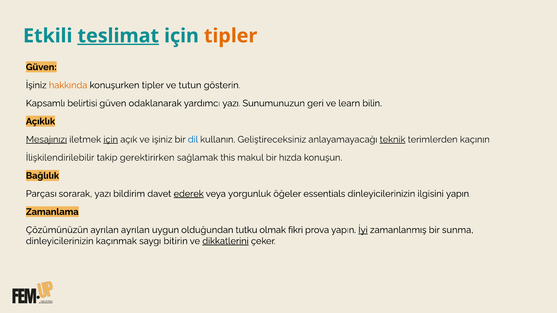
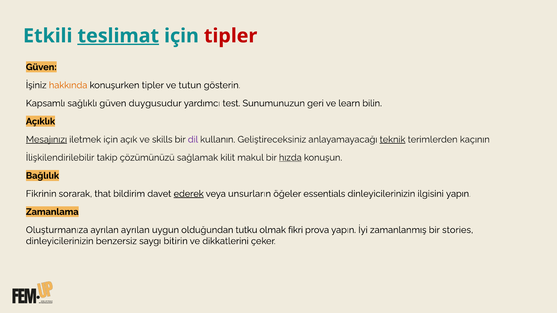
tipler at (231, 36) colour: orange -> red
belirtisi: belirtisi -> sağlıklı
odaklanarak: odaklanarak -> duygusudur
yardımcı yazı: yazı -> test
için at (111, 140) underline: present -> none
işiniz: işiniz -> skills
dil colour: blue -> purple
gerektirirken: gerektirirken -> çözümünüzü
this: this -> kilit
hızda underline: none -> present
Parçası: Parçası -> Fikrinin
sorarak yazı: yazı -> that
yorgunluk: yorgunluk -> unsurların
Çözümünüzün: Çözümünüzün -> Oluşturmanıza
İyi underline: present -> none
sunma: sunma -> stories
kaçınmak: kaçınmak -> benzersiz
dikkatlerini underline: present -> none
